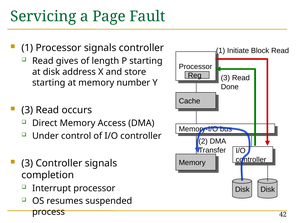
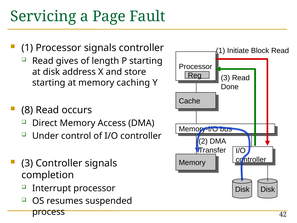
number: number -> caching
3 at (27, 110): 3 -> 8
